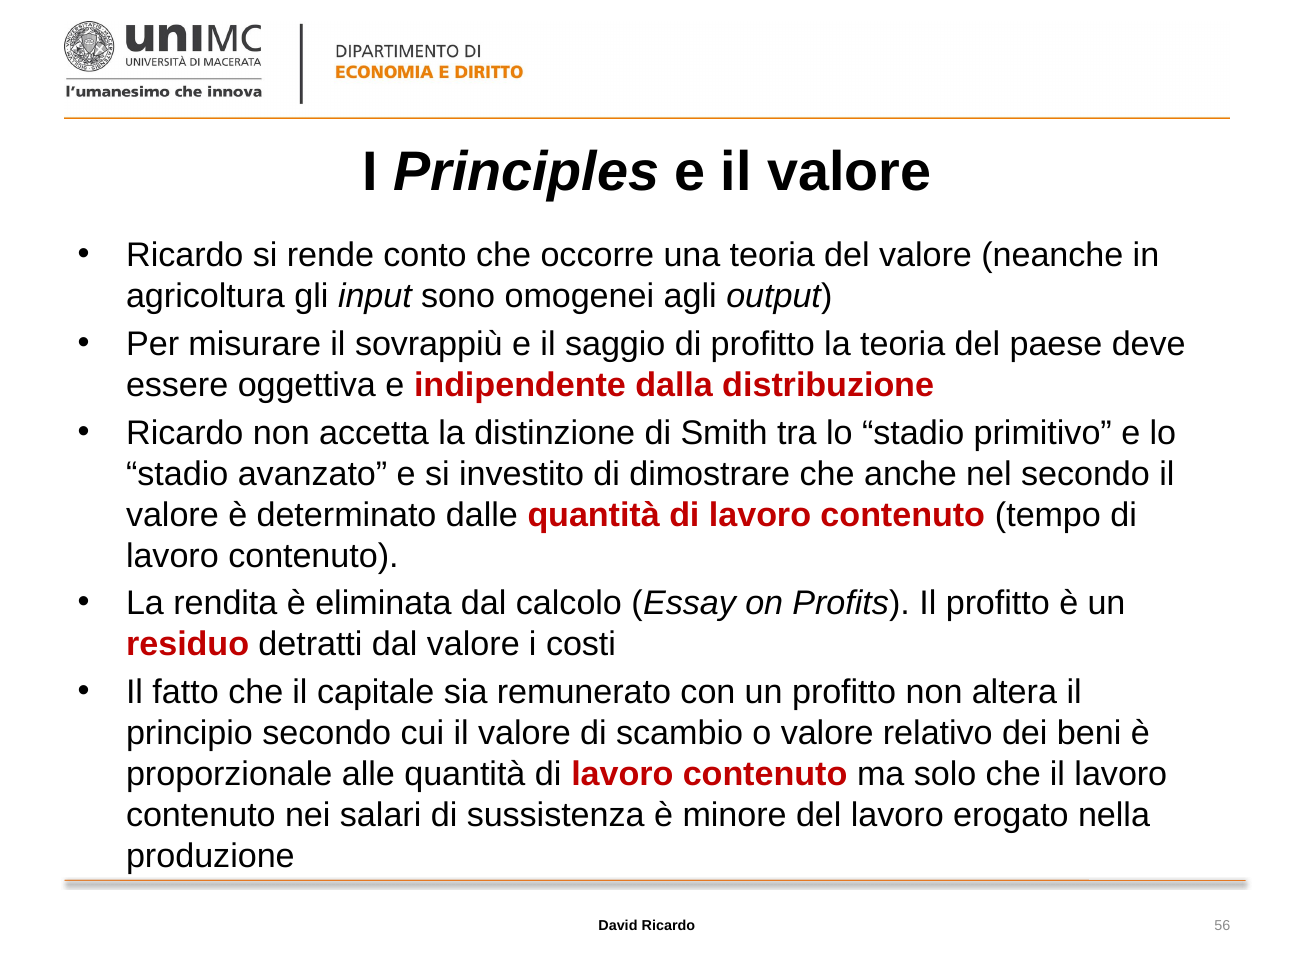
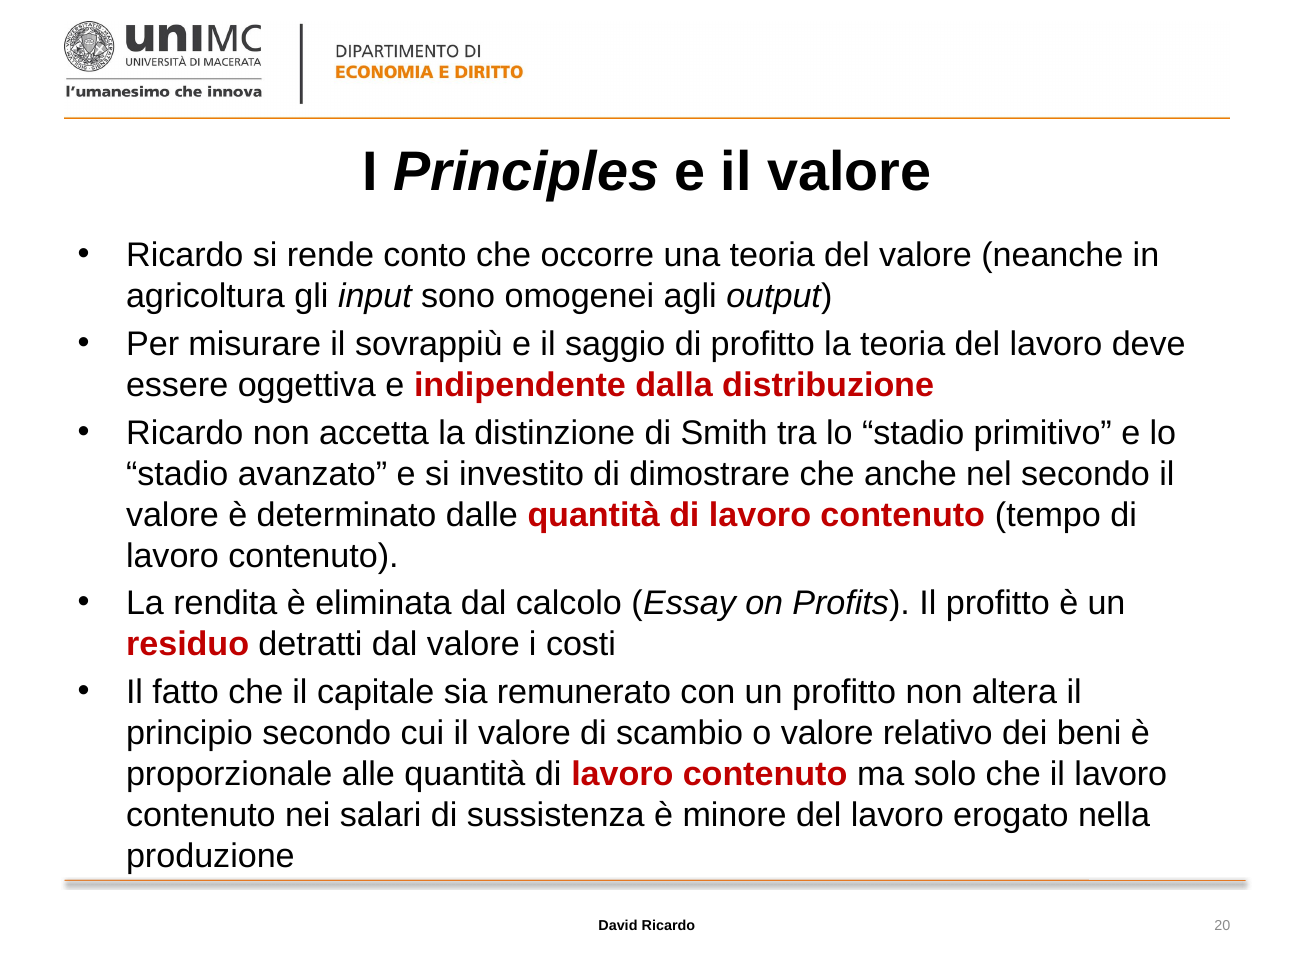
teoria del paese: paese -> lavoro
56: 56 -> 20
